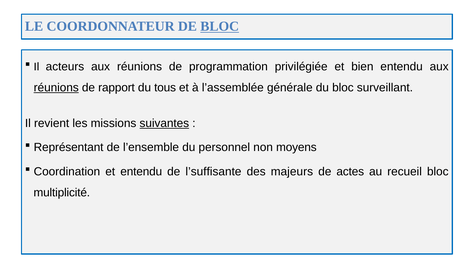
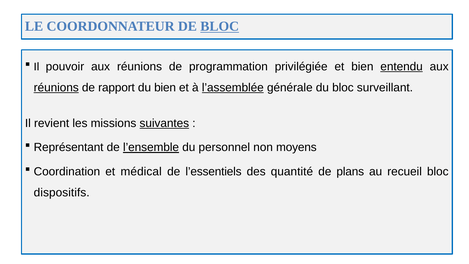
acteurs: acteurs -> pouvoir
entendu at (402, 66) underline: none -> present
du tous: tous -> bien
l’assemblée underline: none -> present
l’ensemble underline: none -> present
et entendu: entendu -> médical
l’suffisante: l’suffisante -> l’essentiels
majeurs: majeurs -> quantité
actes: actes -> plans
multiplicité: multiplicité -> dispositifs
